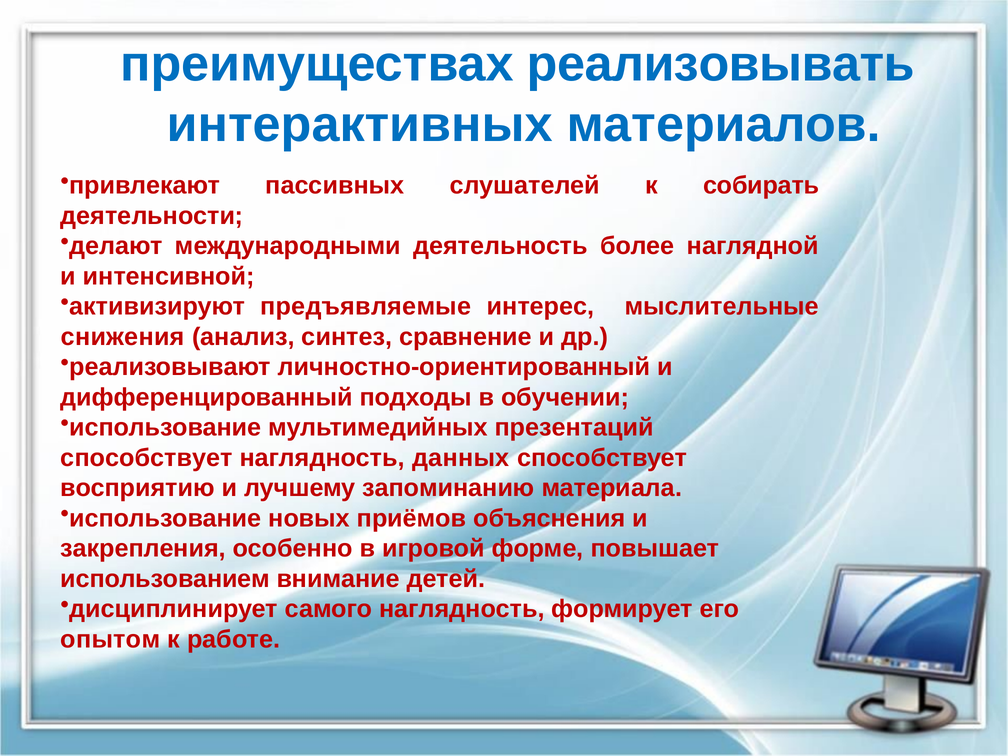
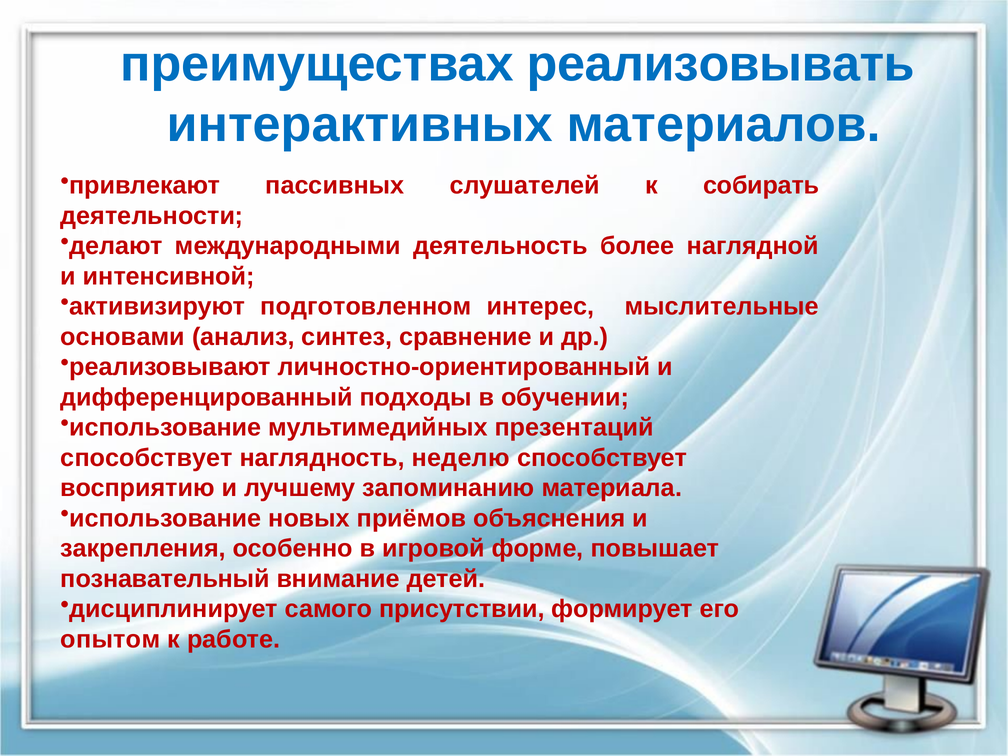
предъявляемые: предъявляемые -> подготовленном
снижения: снижения -> основами
данных: данных -> неделю
использованием: использованием -> познавательный
самого наглядность: наглядность -> присутствии
